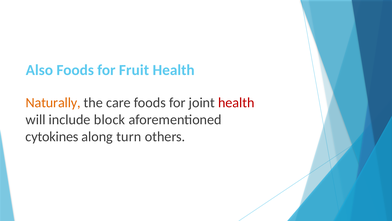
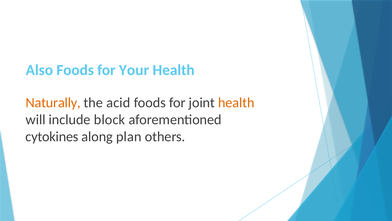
Fruit: Fruit -> Your
care: care -> acid
health at (236, 103) colour: red -> orange
turn: turn -> plan
